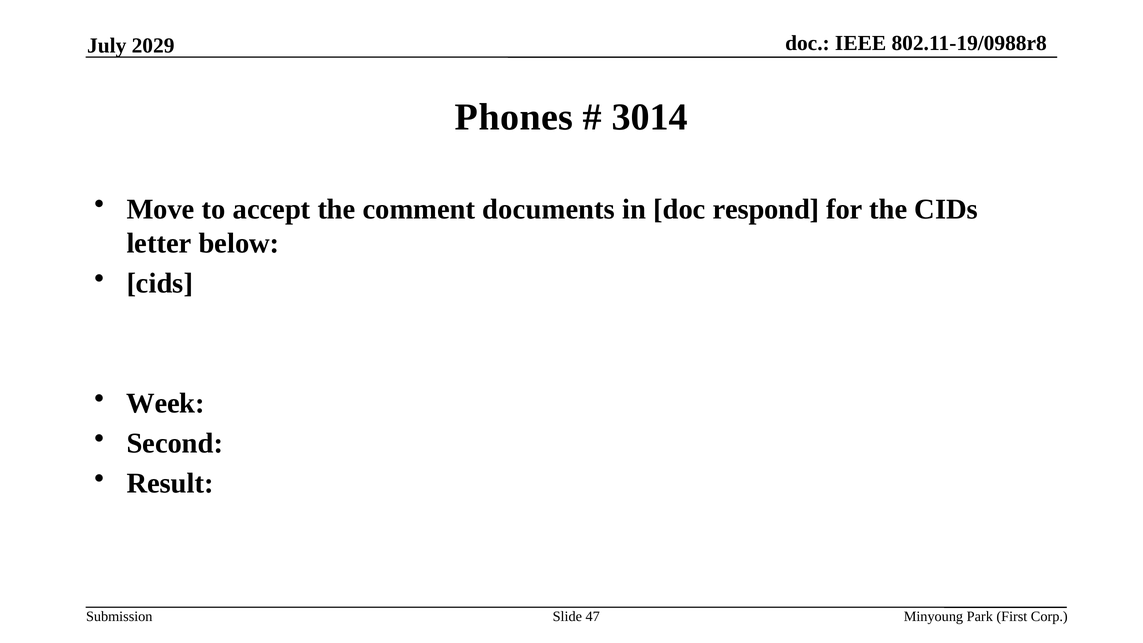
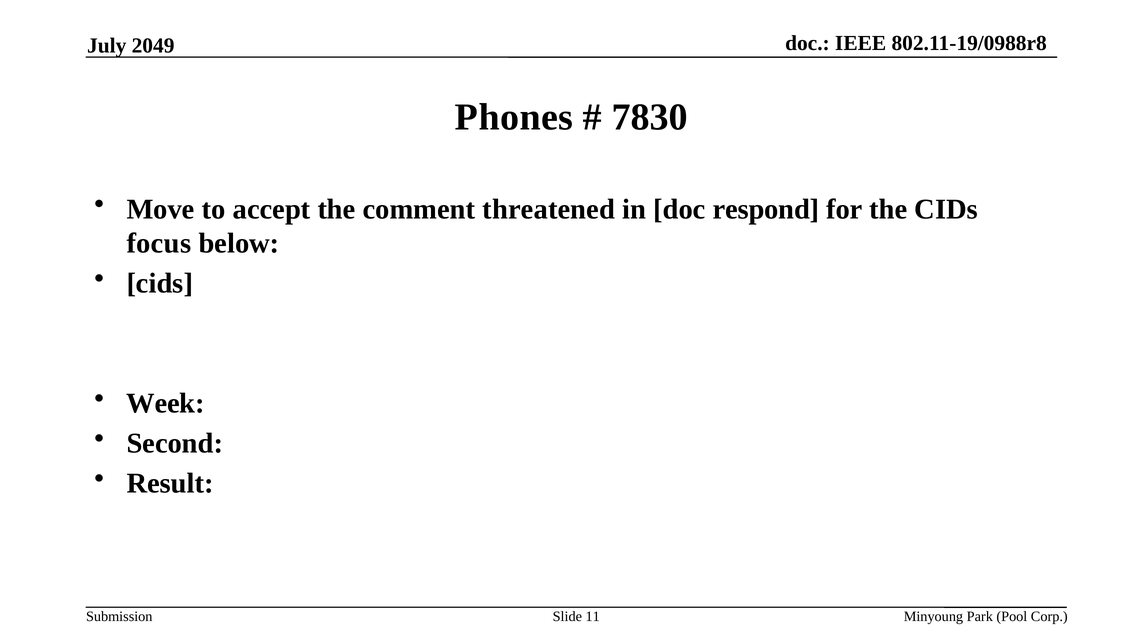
2029: 2029 -> 2049
3014: 3014 -> 7830
documents: documents -> threatened
letter: letter -> focus
47: 47 -> 11
First: First -> Pool
